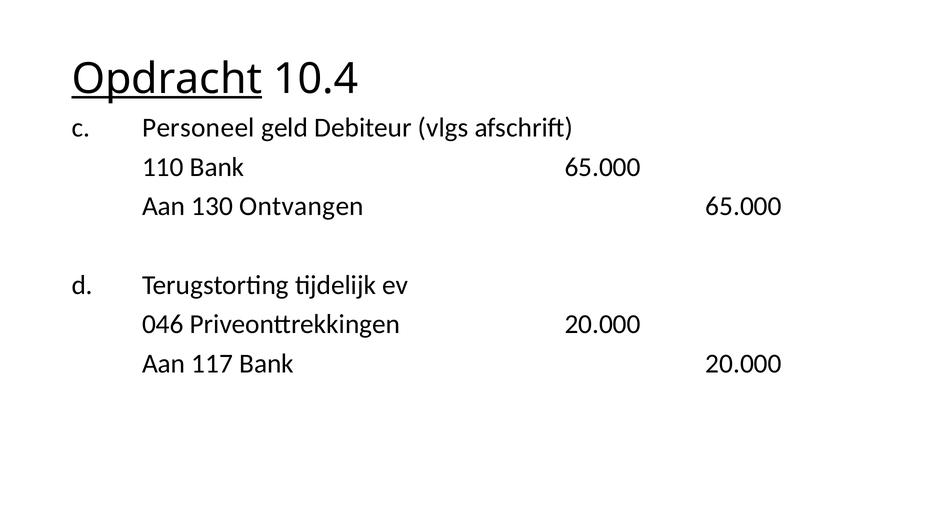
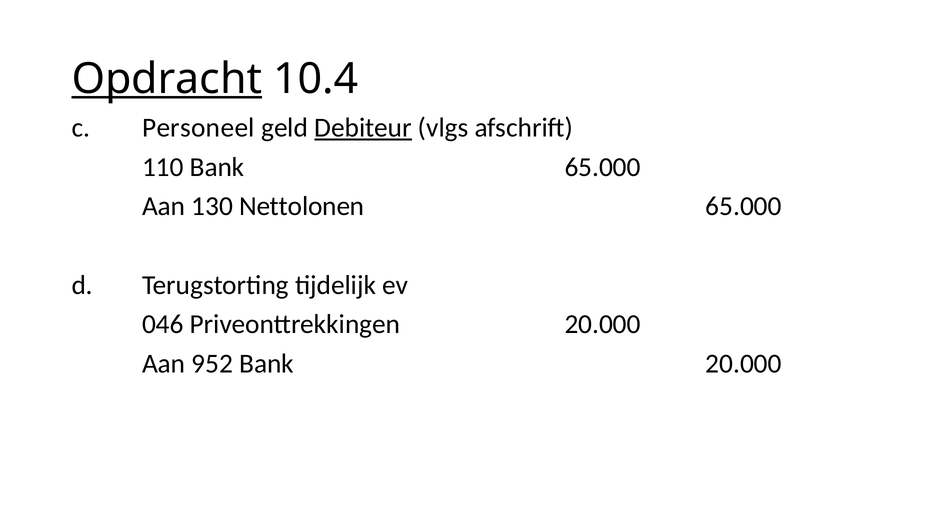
Debiteur underline: none -> present
Ontvangen: Ontvangen -> Nettolonen
117: 117 -> 952
